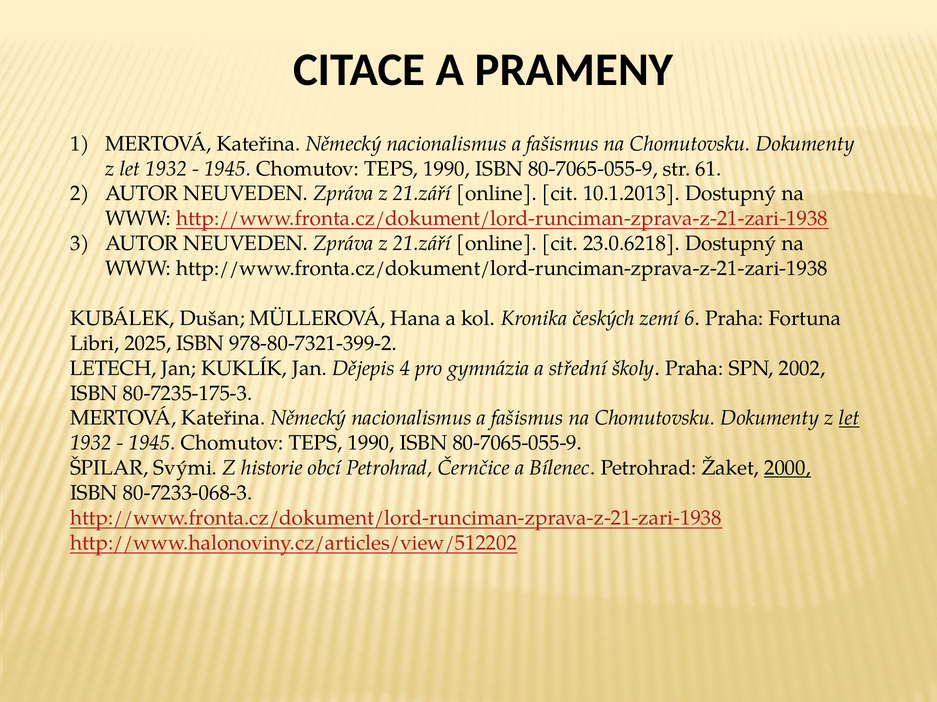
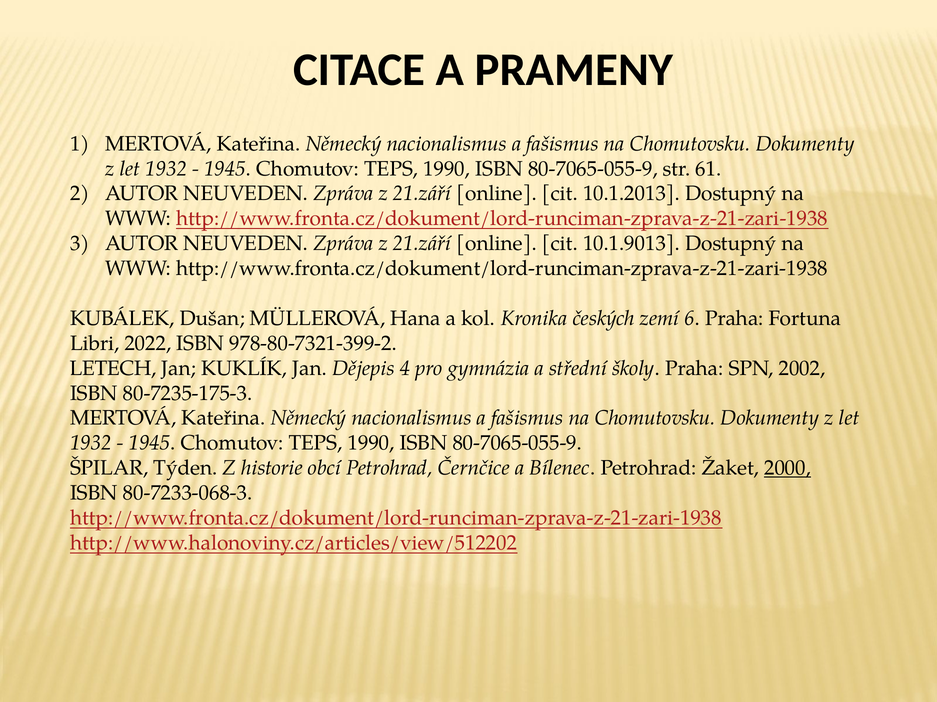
23.0.6218: 23.0.6218 -> 10.1.9013
2025: 2025 -> 2022
let at (849, 419) underline: present -> none
Svými: Svými -> Týden
